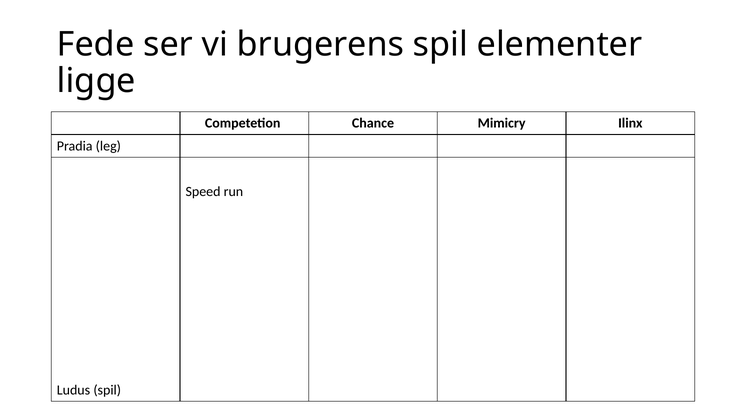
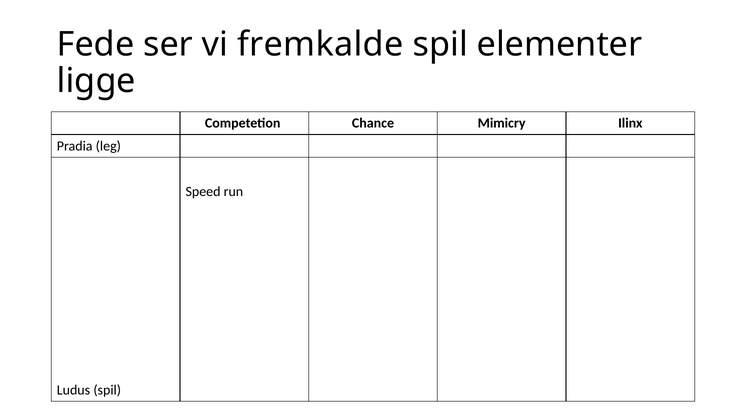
brugerens: brugerens -> fremkalde
